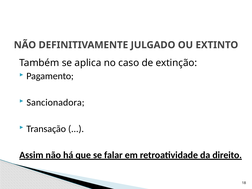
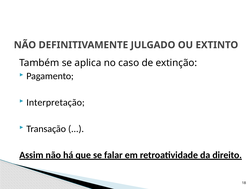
Sancionadora: Sancionadora -> Interpretação
